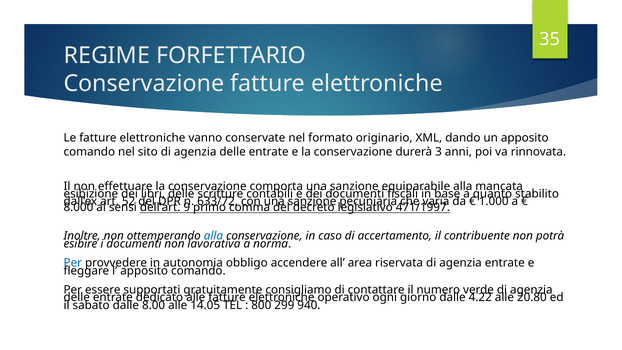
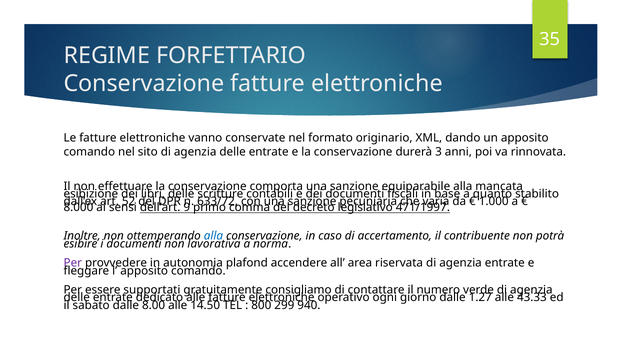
Per at (73, 263) colour: blue -> purple
obbligo: obbligo -> plafond
4.22: 4.22 -> 1.27
20.80: 20.80 -> 43.33
14.05: 14.05 -> 14.50
